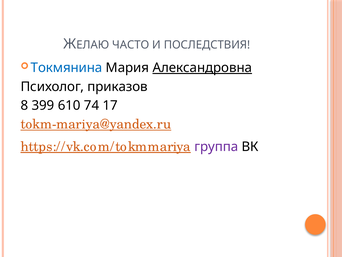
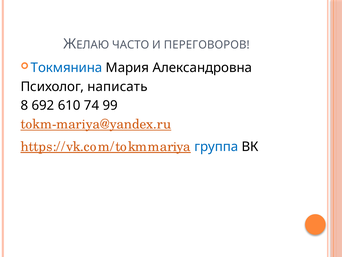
ПОСЛЕДСТВИЯ: ПОСЛЕДСТВИЯ -> ПЕРЕГОВОРОВ
Александровна underline: present -> none
приказов: приказов -> написать
399: 399 -> 692
17: 17 -> 99
группа colour: purple -> blue
